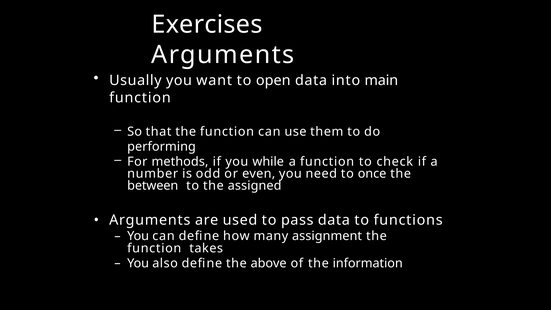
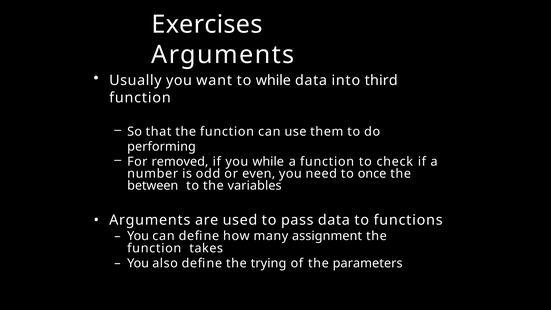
to open: open -> while
main: main -> third
methods: methods -> removed
assigned: assigned -> variables
above: above -> trying
information: information -> parameters
